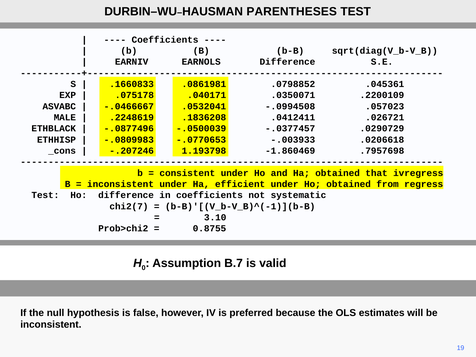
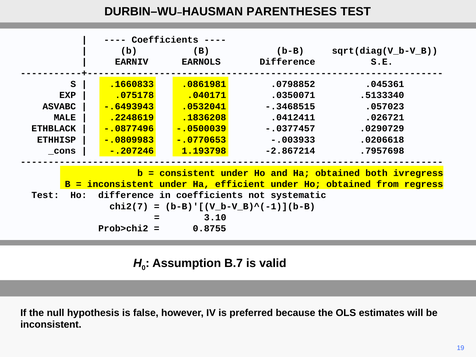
.2200109: .2200109 -> .5133340
-.0466667: -.0466667 -> -.6493943
-.0994508: -.0994508 -> -.3468515
-1.860469: -1.860469 -> -2.867214
that: that -> both
